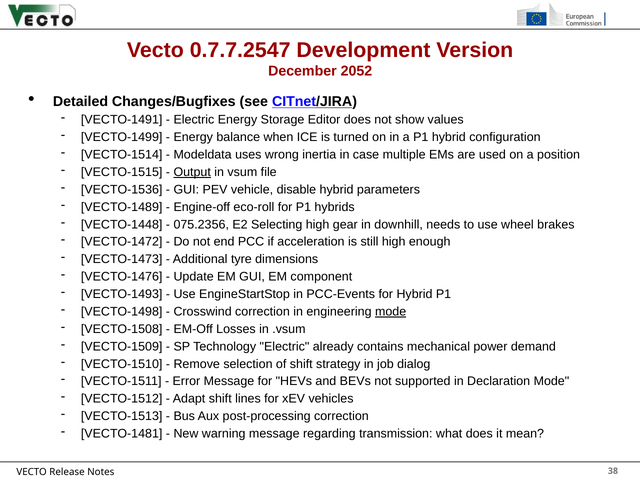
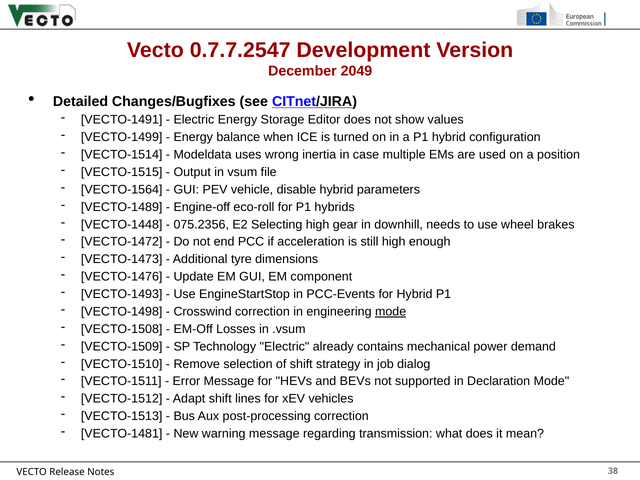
2052: 2052 -> 2049
Output underline: present -> none
VECTO-1536: VECTO-1536 -> VECTO-1564
